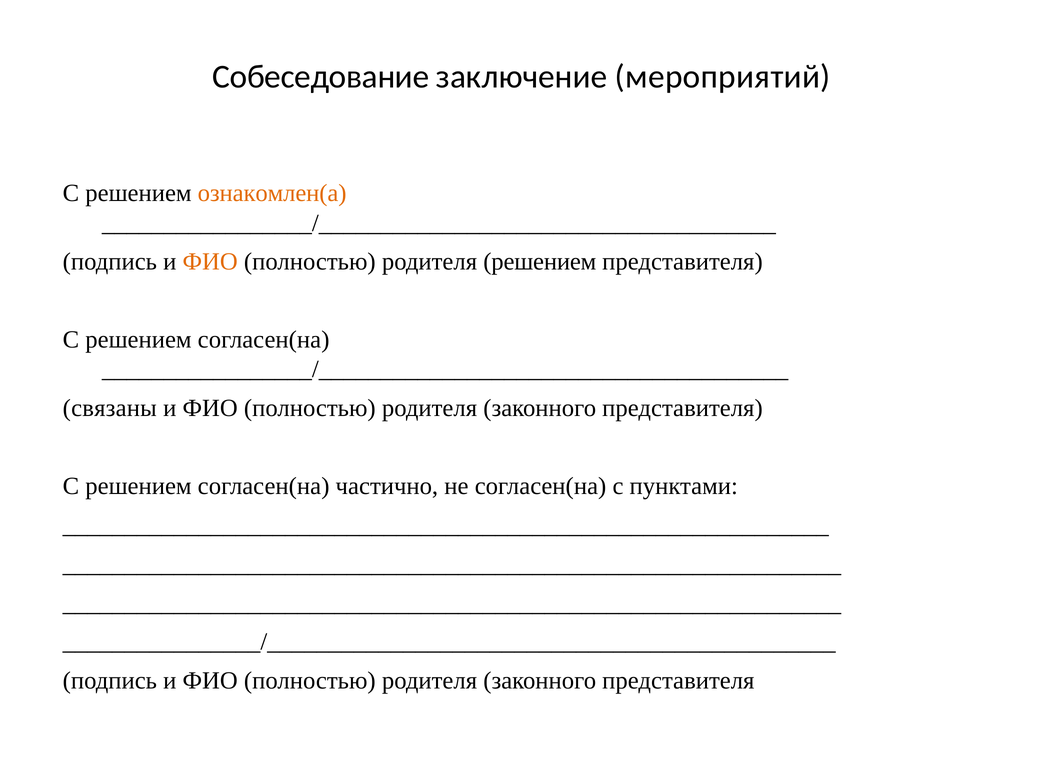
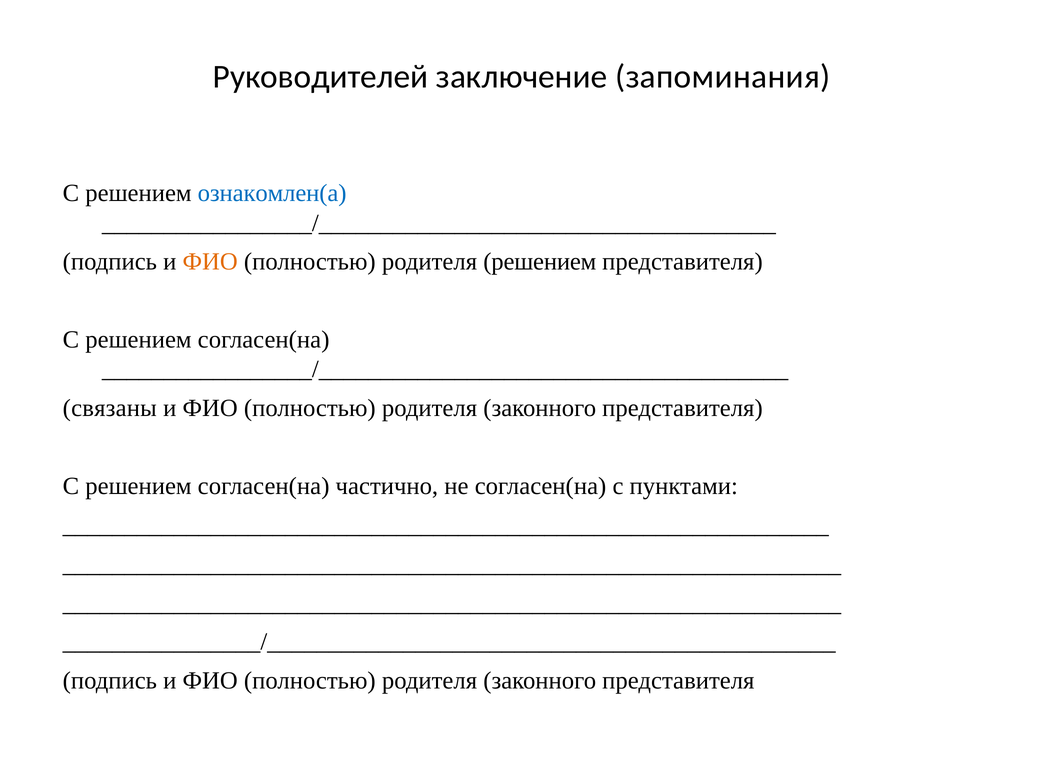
Собеседование: Собеседование -> Руководителей
мероприятий: мероприятий -> запоминания
ознакомлен(а colour: orange -> blue
